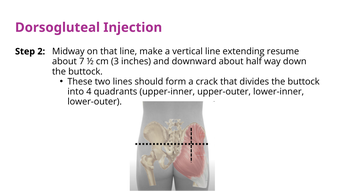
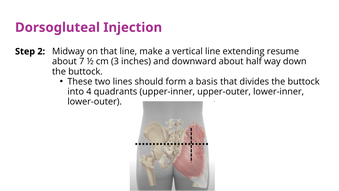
crack: crack -> basis
